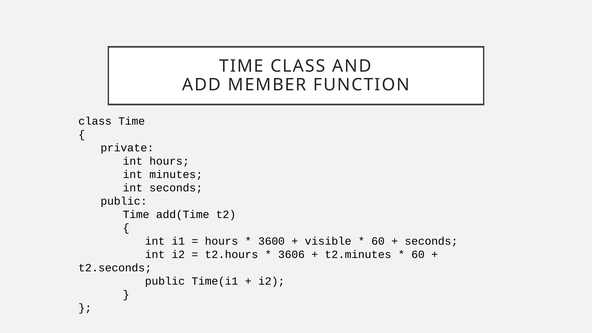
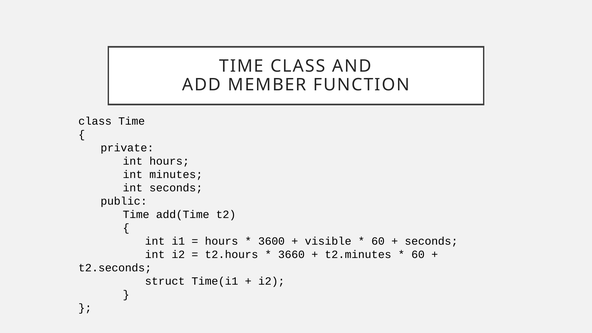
3606: 3606 -> 3660
public at (165, 281): public -> struct
